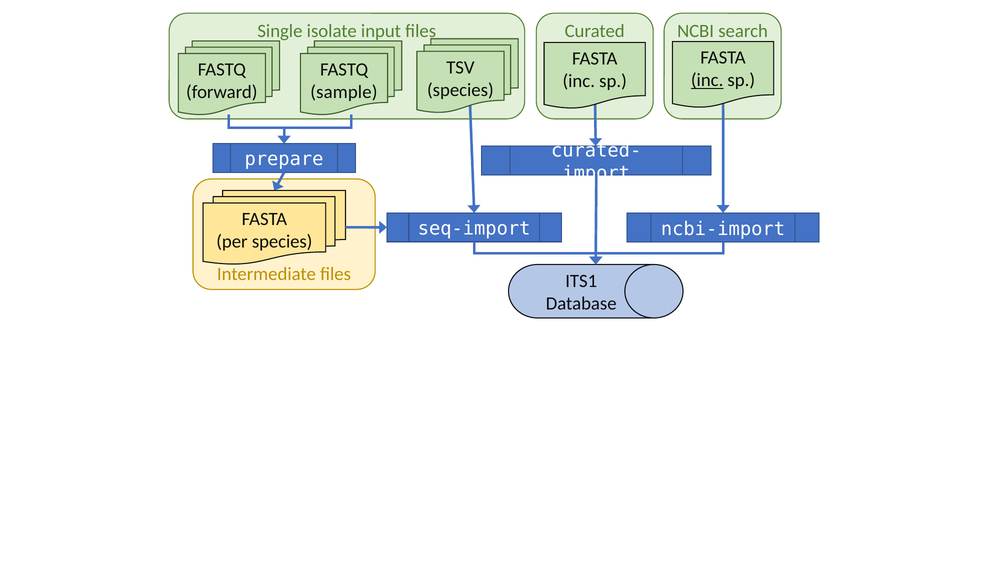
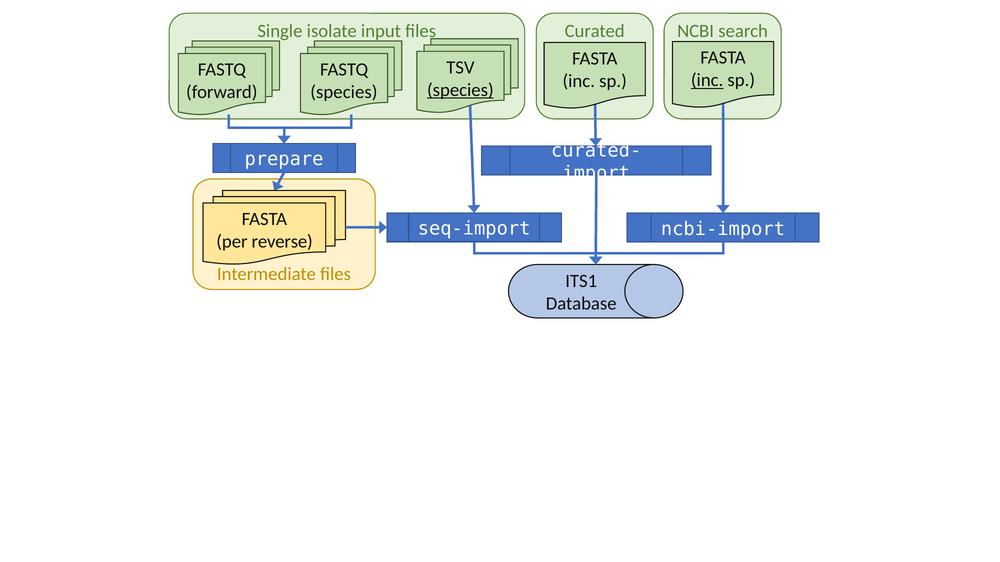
species at (460, 90) underline: none -> present
sample at (344, 92): sample -> species
per species: species -> reverse
